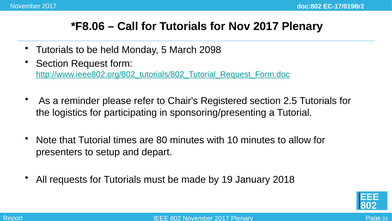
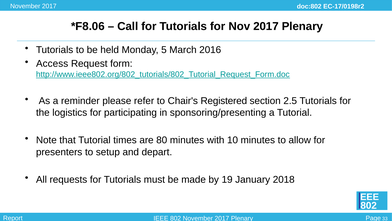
2098: 2098 -> 2016
Section at (52, 63): Section -> Access
